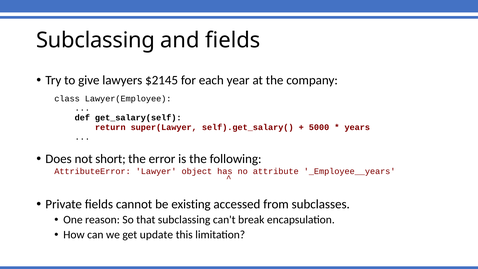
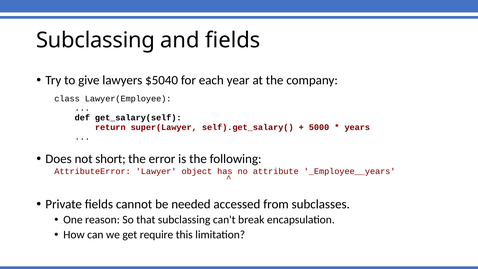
$2145: $2145 -> $5040
existing: existing -> needed
update: update -> require
